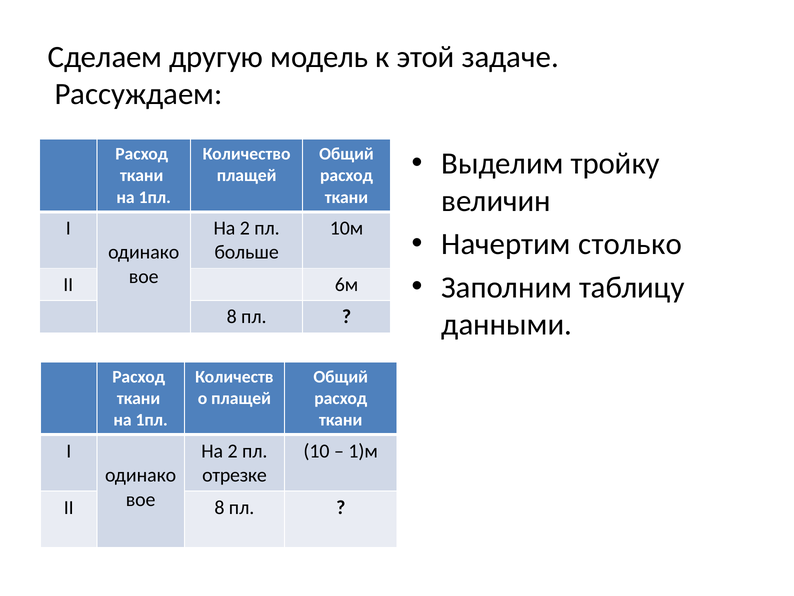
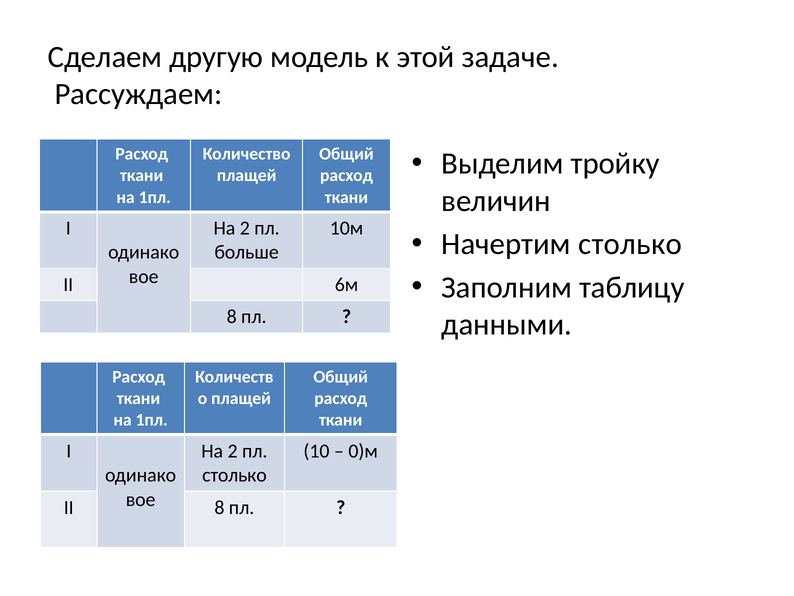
1)м: 1)м -> 0)м
отрезке at (234, 475): отрезке -> столько
